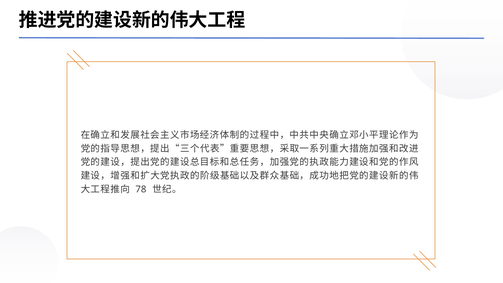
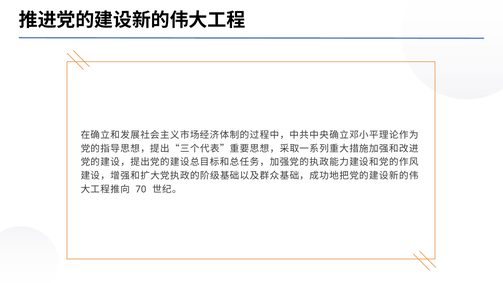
78: 78 -> 70
